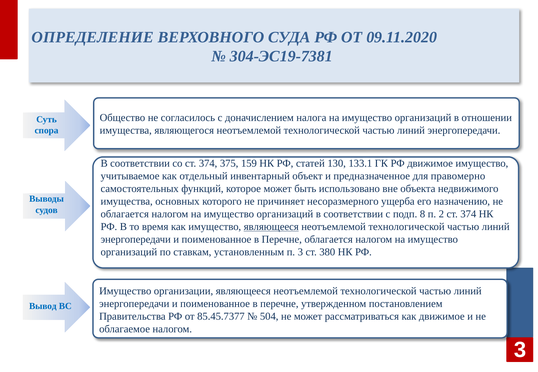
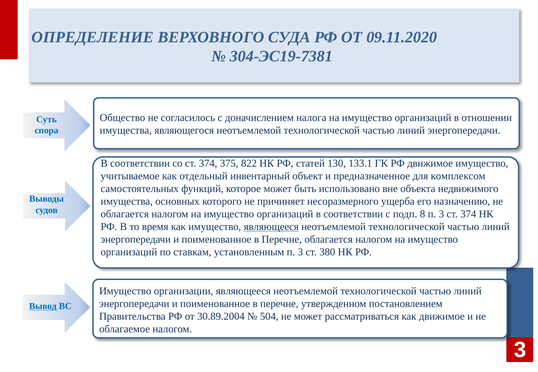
159: 159 -> 822
правомерно: правомерно -> комплексом
8 п 2: 2 -> 3
Вывод underline: none -> present
85.45.7377: 85.45.7377 -> 30.89.2004
